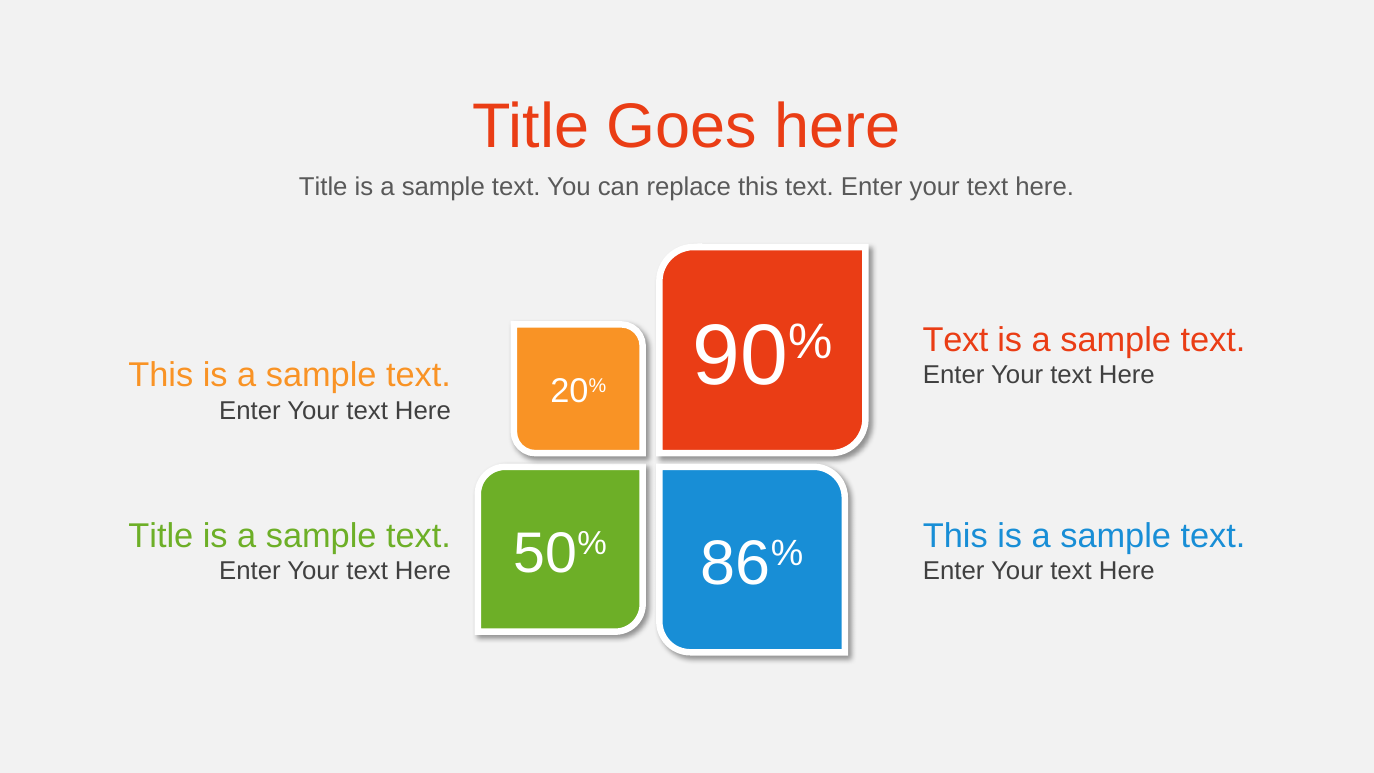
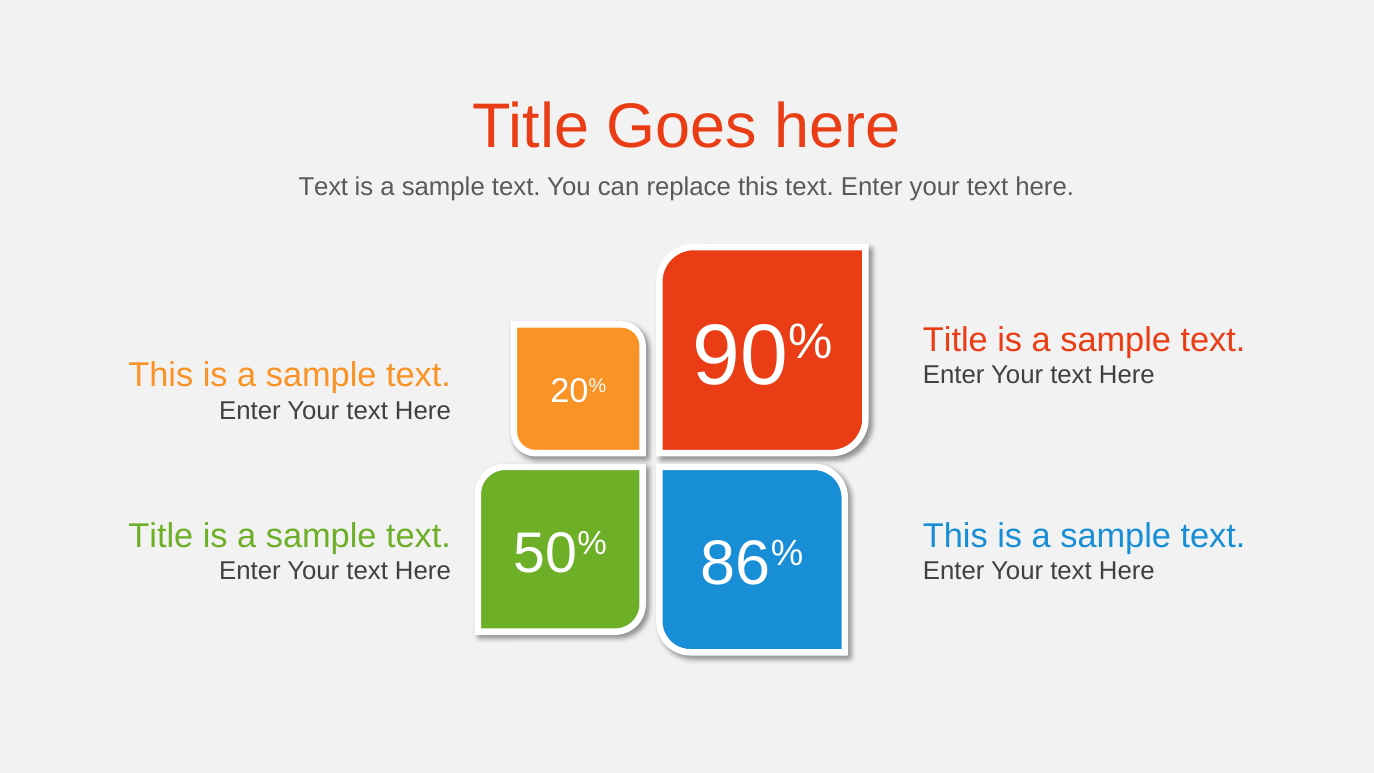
Title at (323, 187): Title -> Text
Text at (956, 340): Text -> Title
